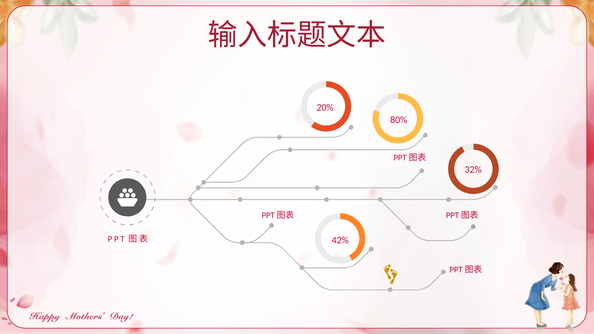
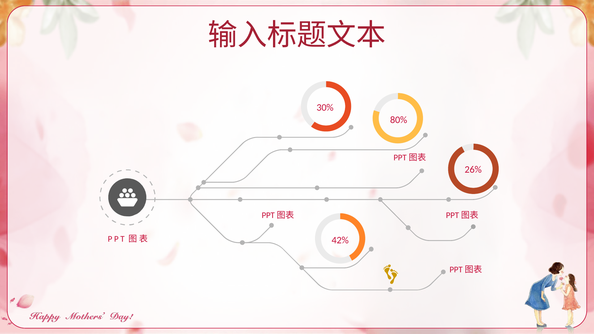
20%: 20% -> 30%
32%: 32% -> 26%
